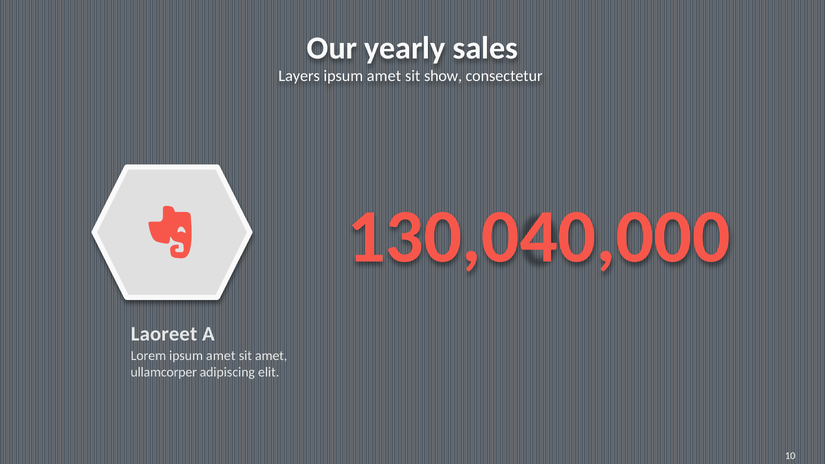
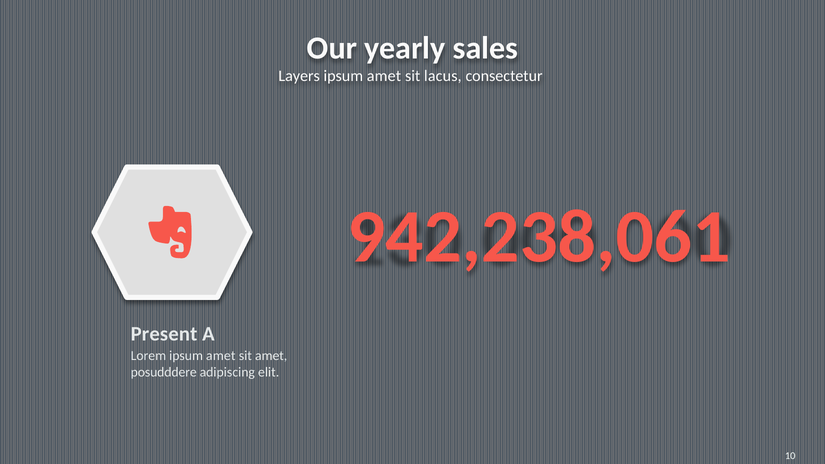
show: show -> lacus
130,040,000: 130,040,000 -> 942,238,061
Laoreet: Laoreet -> Present
ullamcorper: ullamcorper -> posudddere
